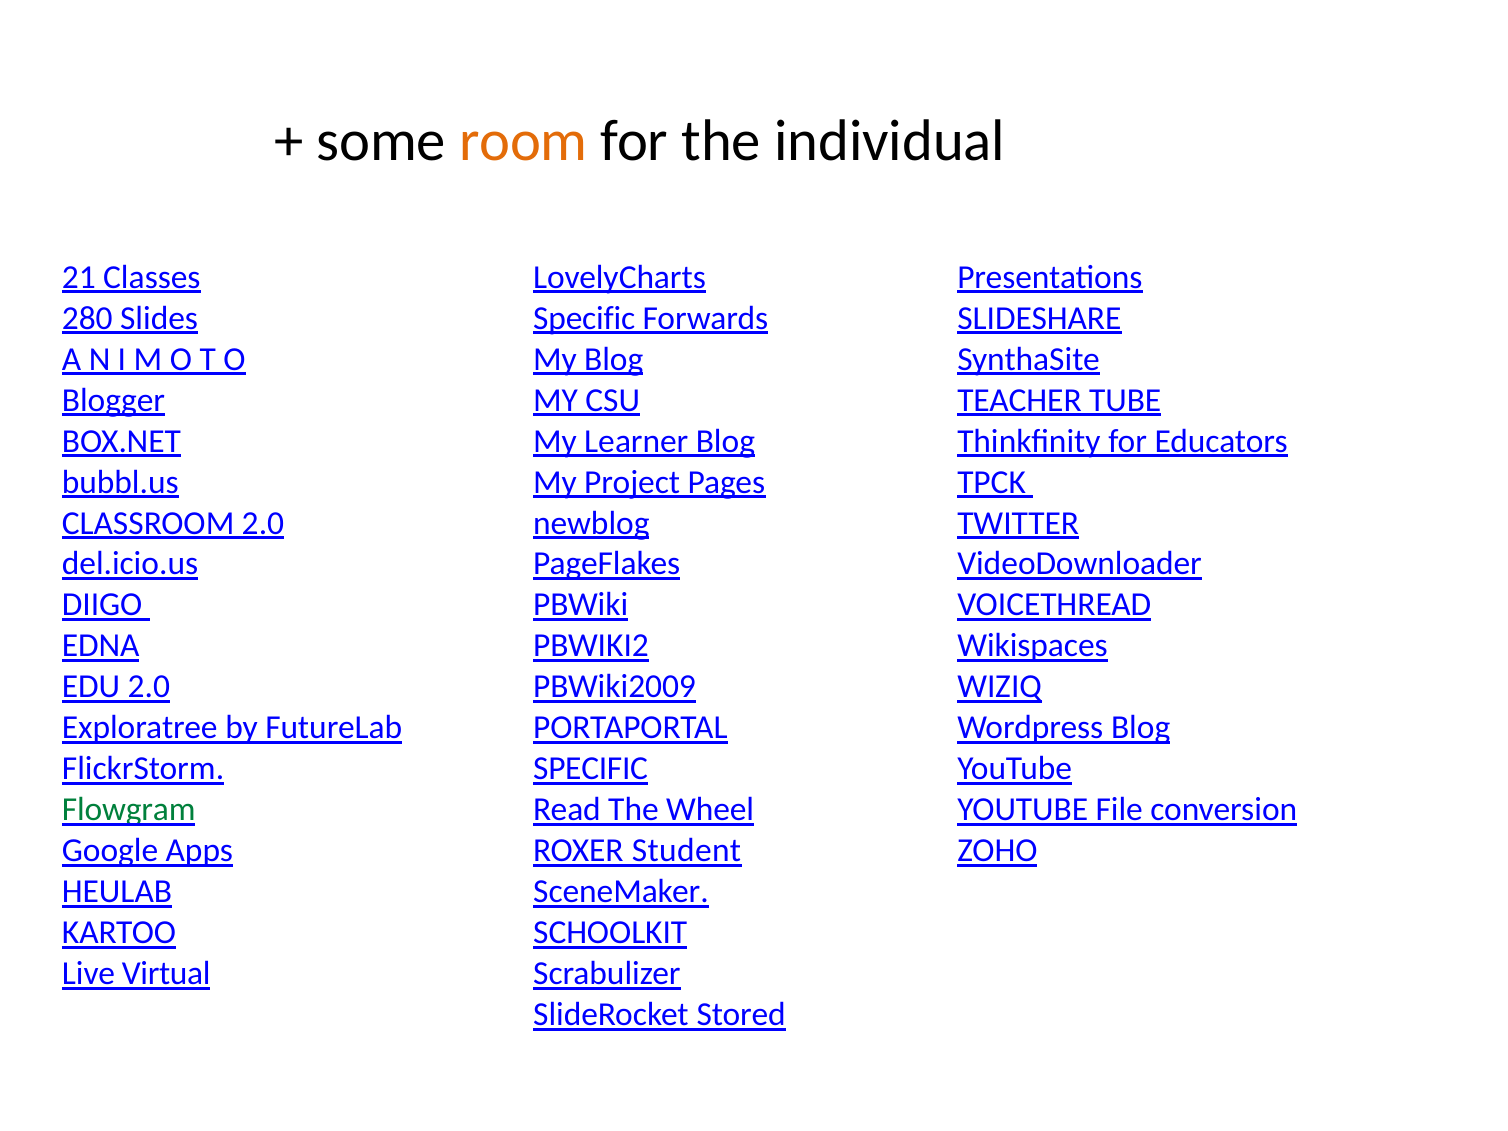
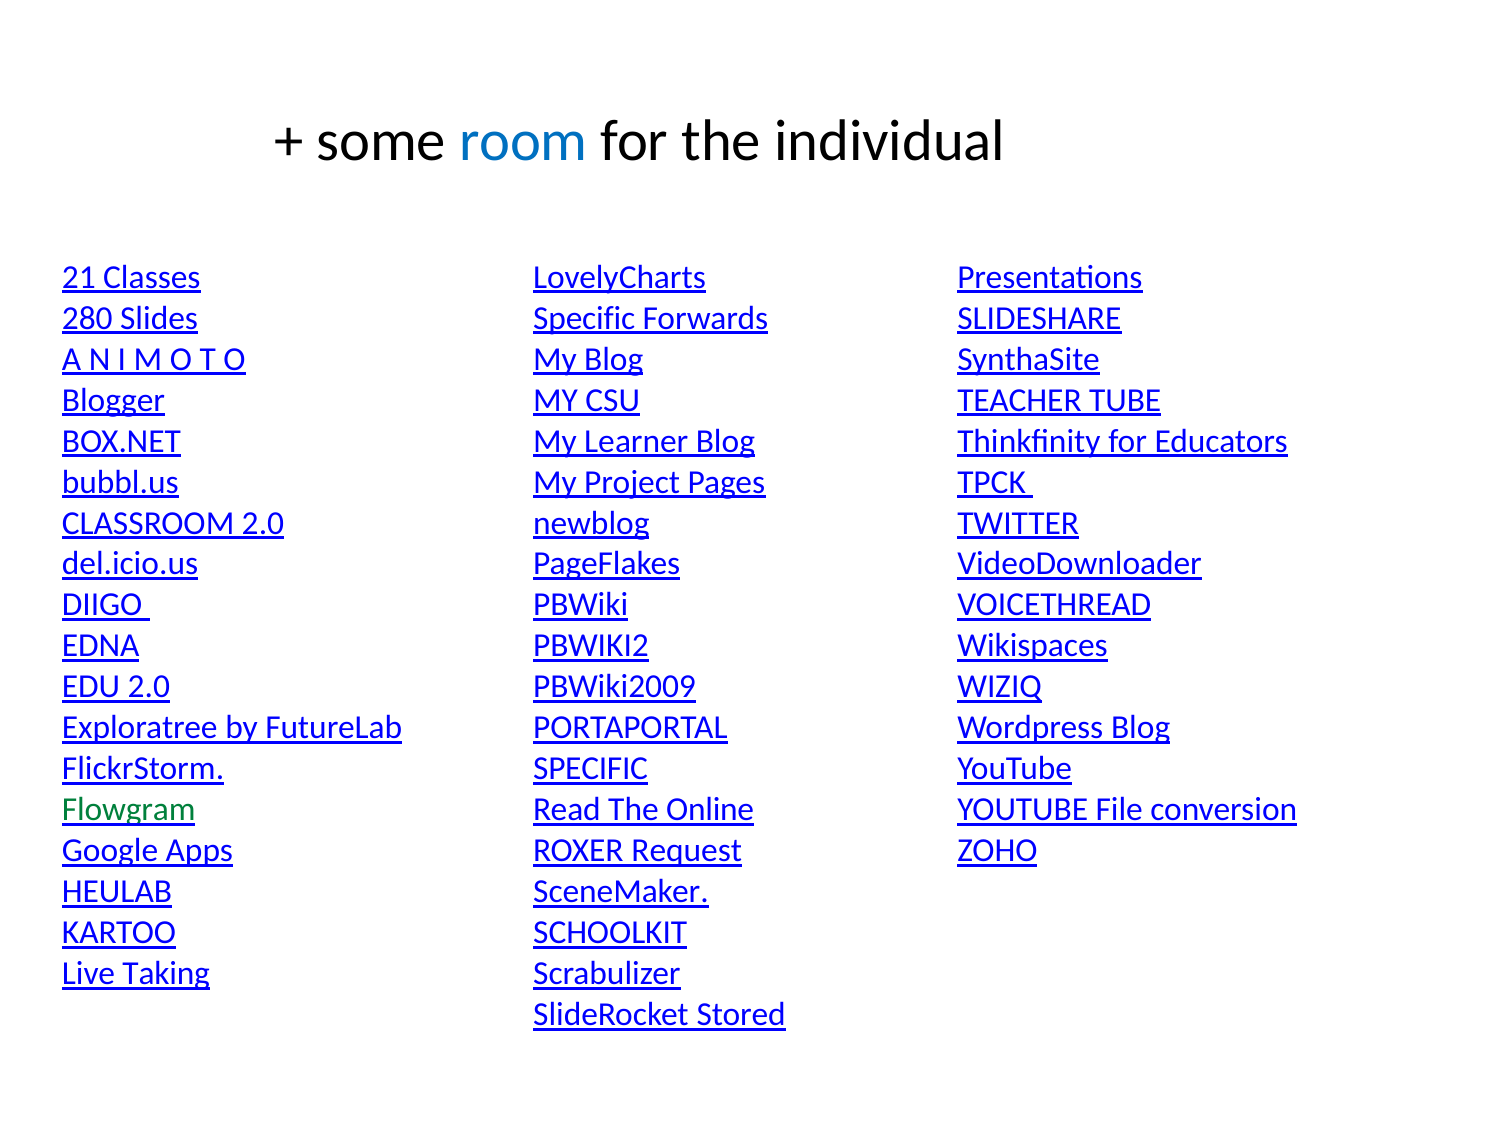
room colour: orange -> blue
Wheel: Wheel -> Online
Student: Student -> Request
Virtual: Virtual -> Taking
